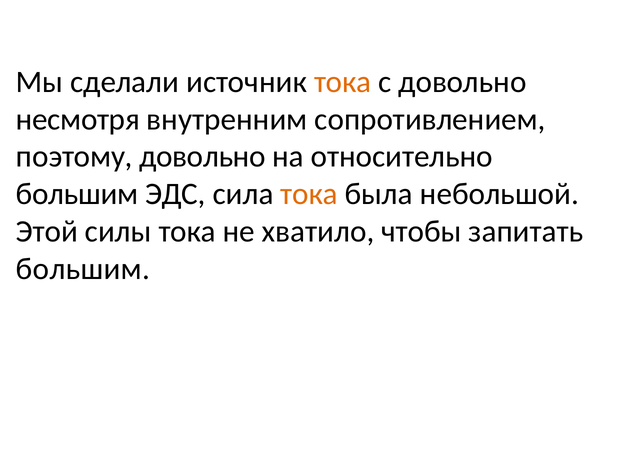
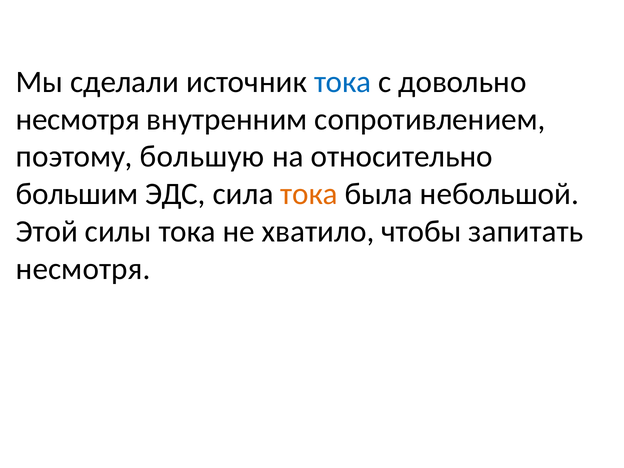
тока at (343, 82) colour: orange -> blue
поэтому довольно: довольно -> большую
большим at (83, 269): большим -> несмотря
